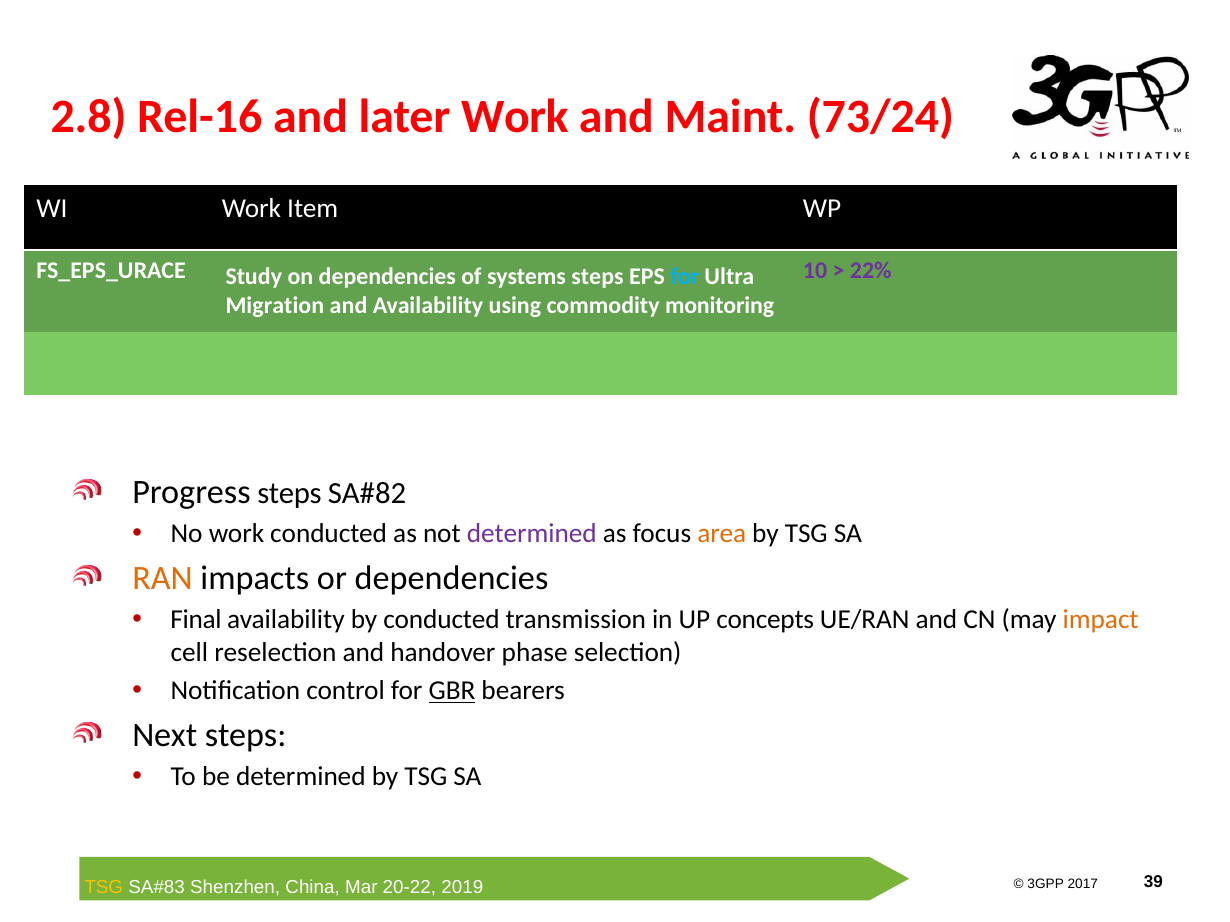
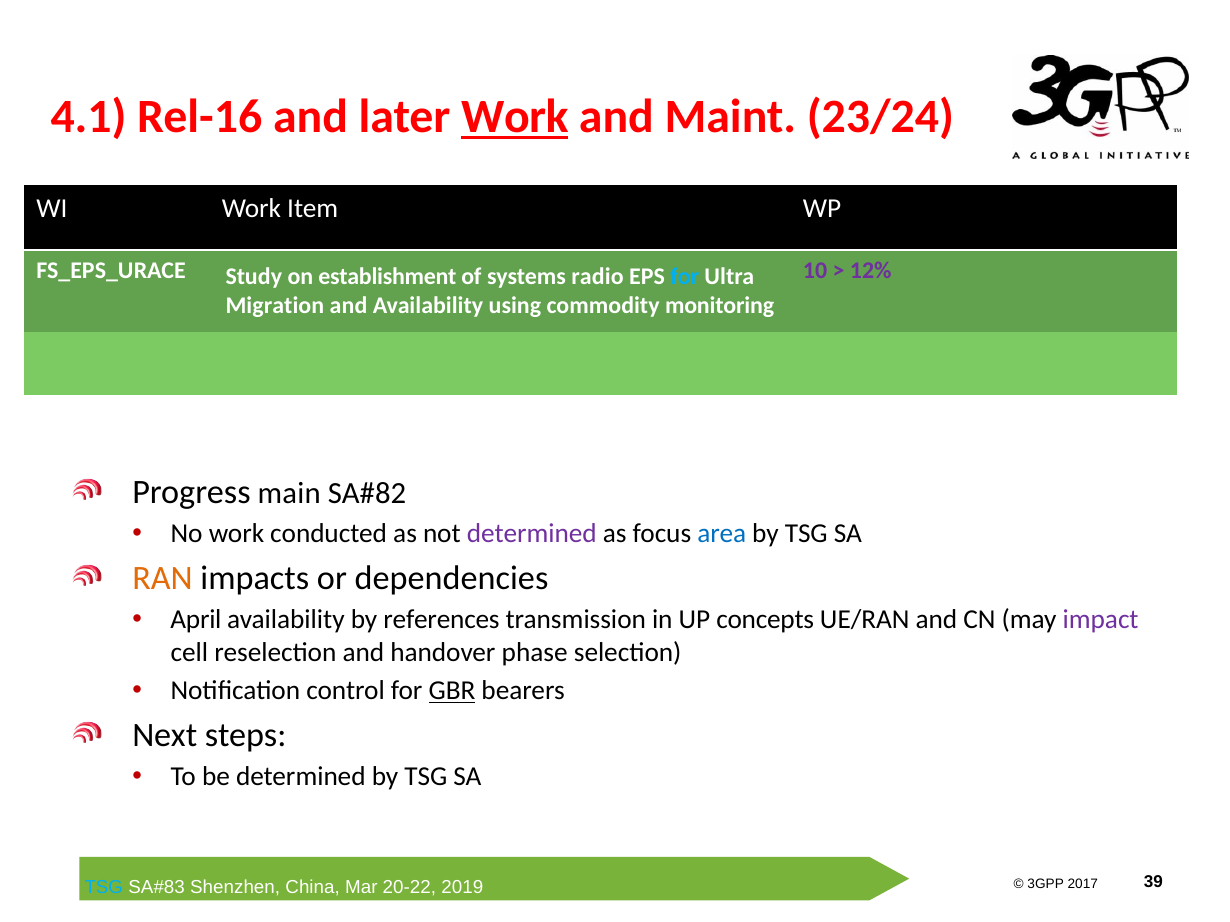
2.8: 2.8 -> 4.1
Work at (515, 117) underline: none -> present
73/24: 73/24 -> 23/24
on dependencies: dependencies -> establishment
systems steps: steps -> radio
22%: 22% -> 12%
Progress steps: steps -> main
area colour: orange -> blue
Final: Final -> April
by conducted: conducted -> references
impact colour: orange -> purple
TSG at (104, 888) colour: yellow -> light blue
